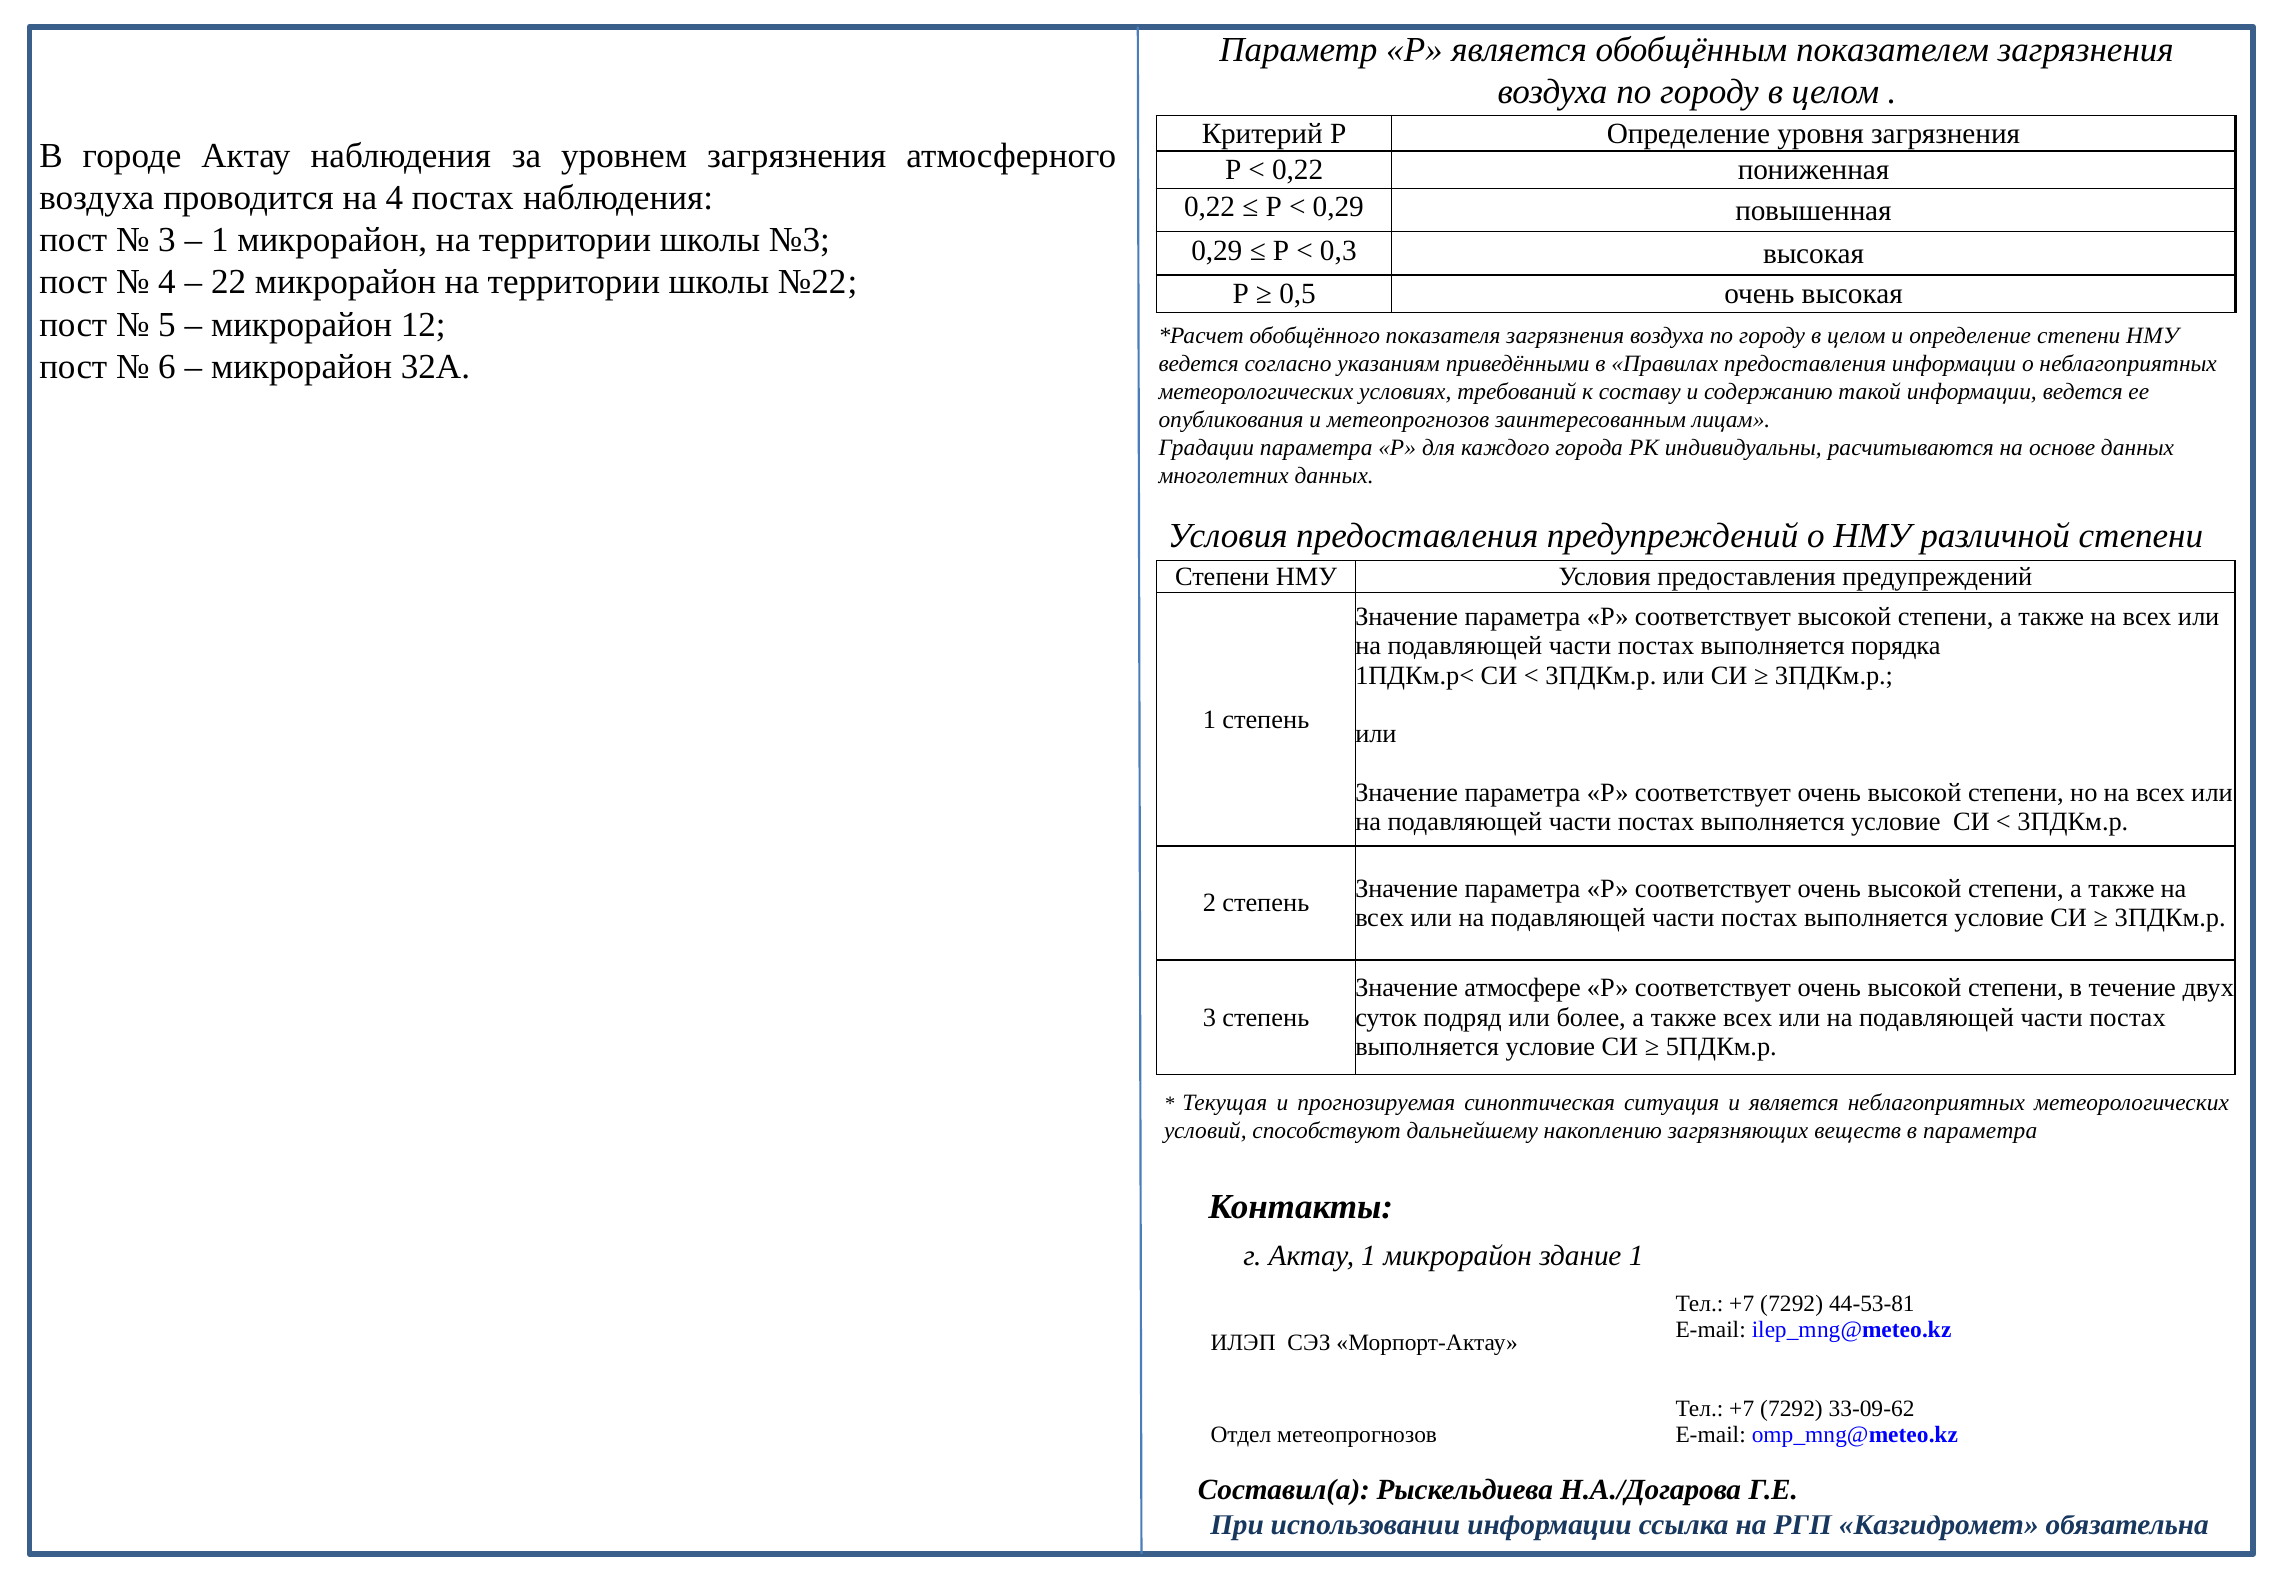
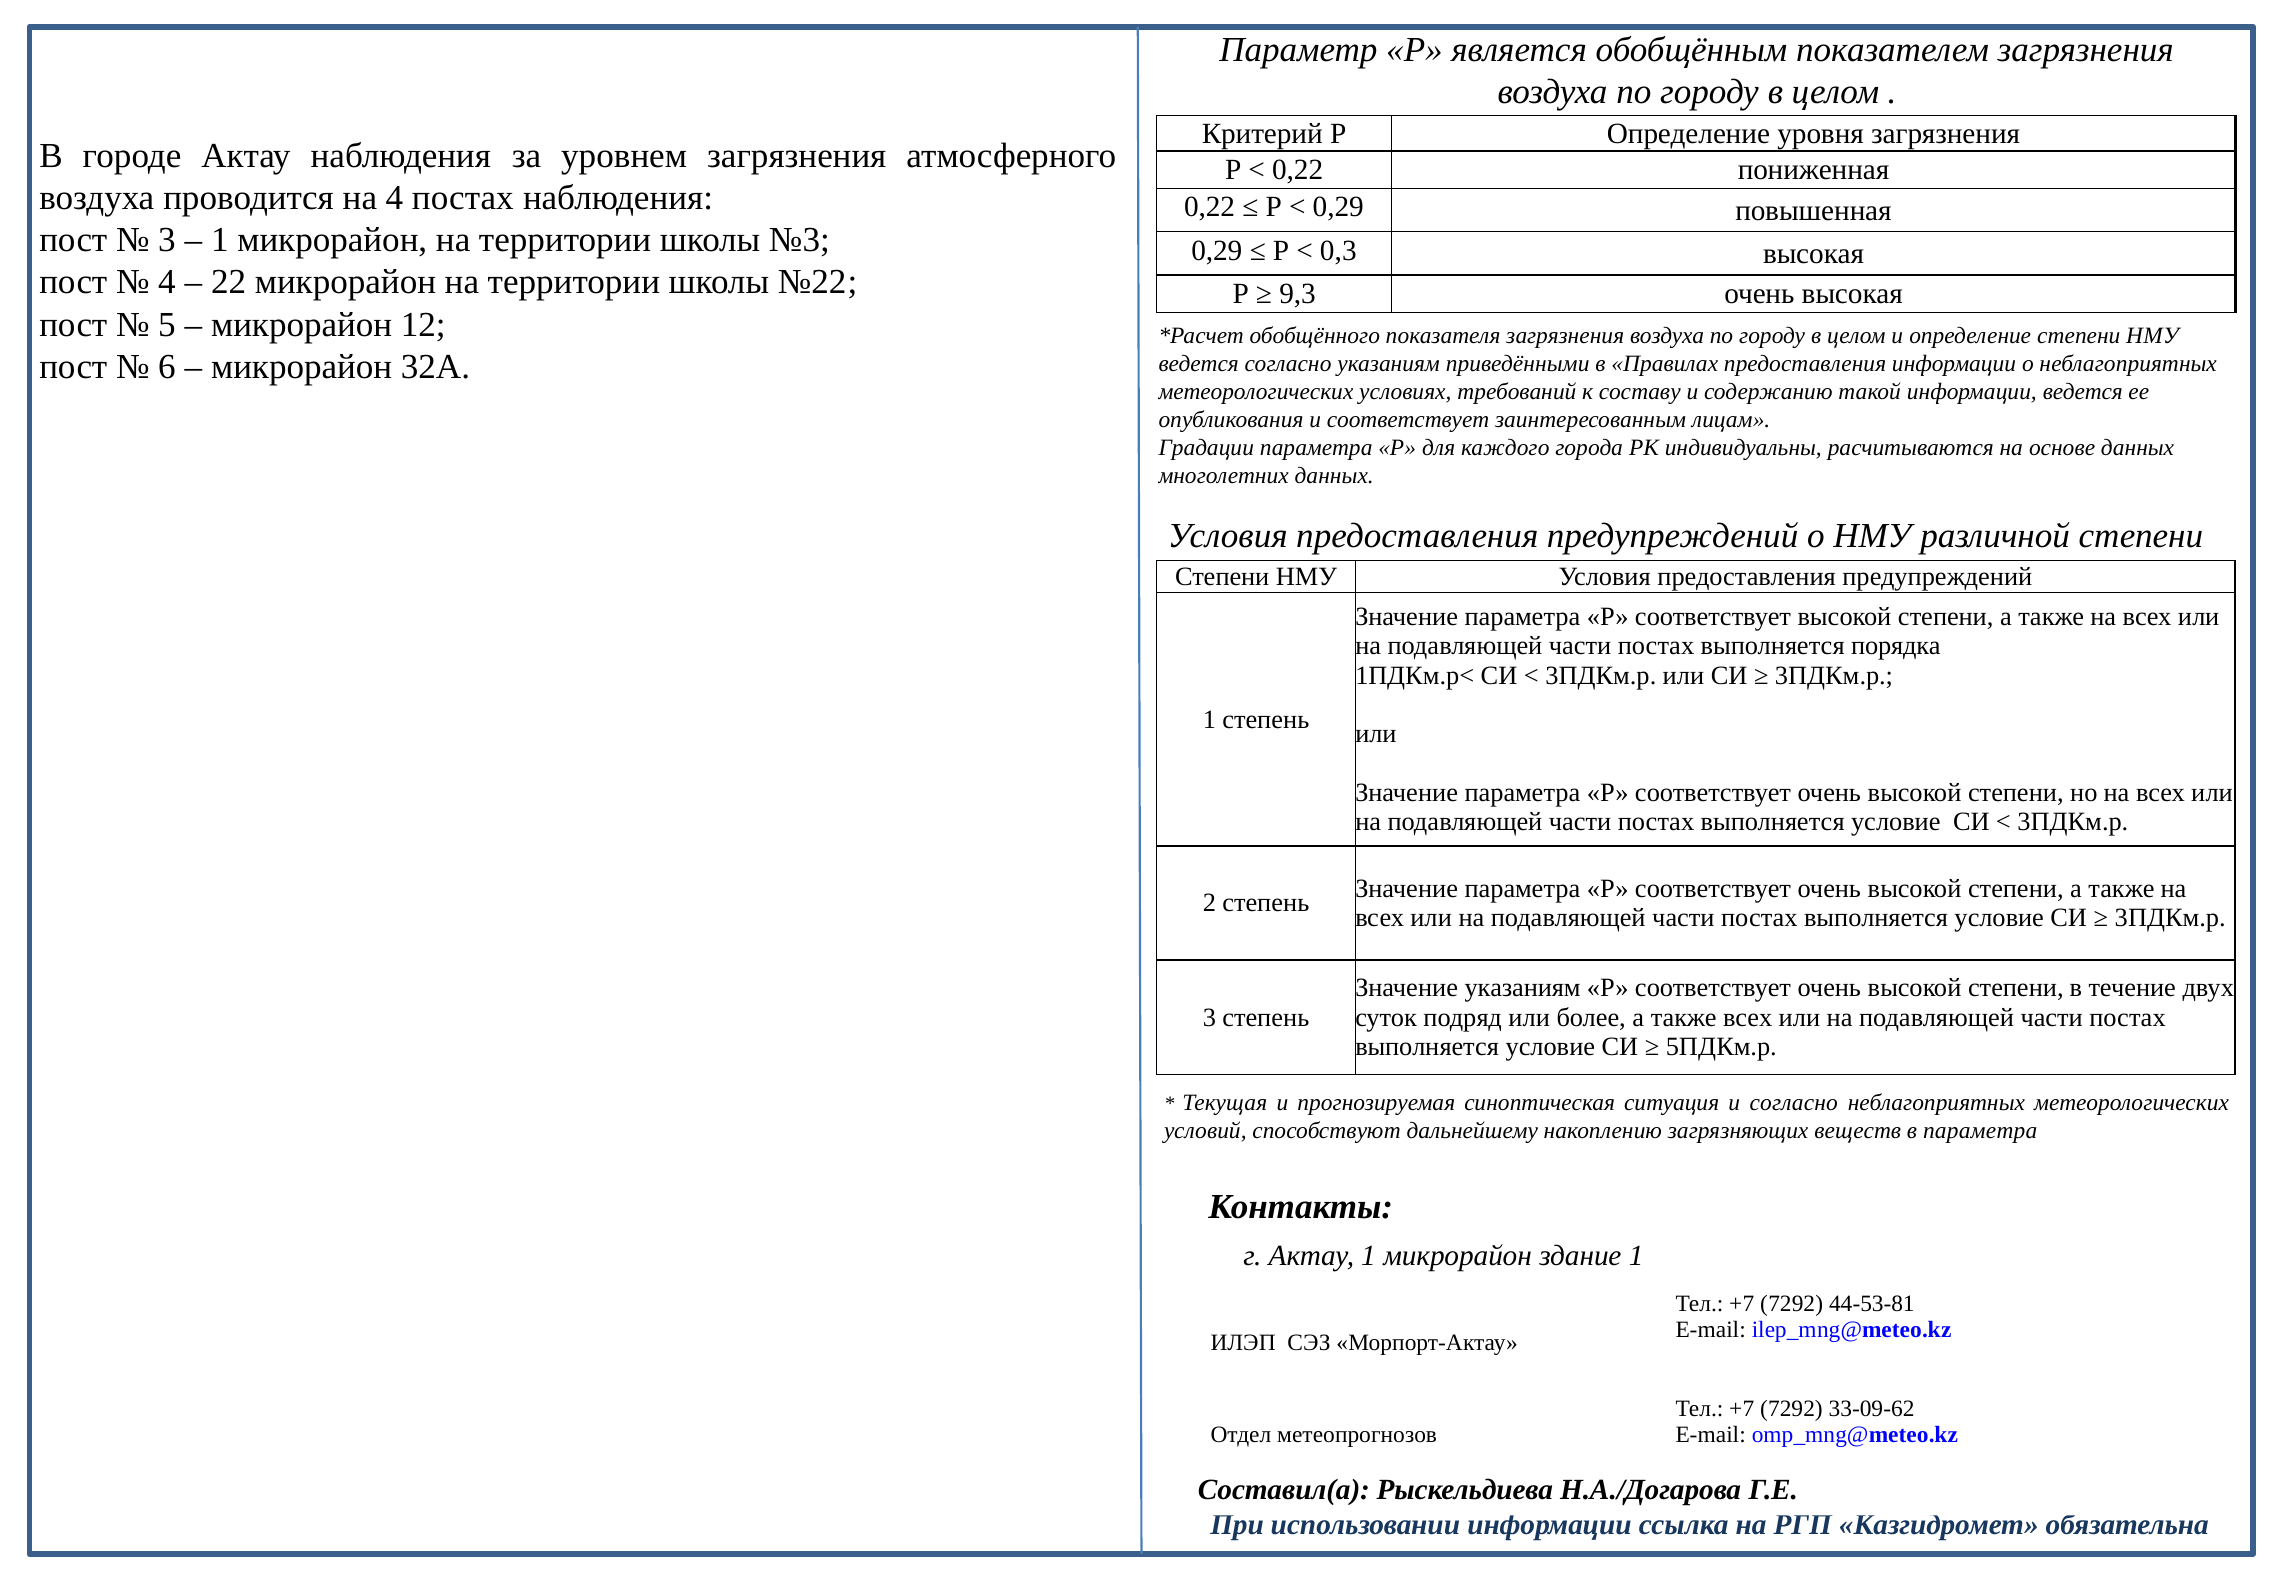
0,5: 0,5 -> 9,3
и метеопрогнозов: метеопрогнозов -> соответствует
Значение атмосфере: атмосфере -> указаниям
и является: является -> согласно
